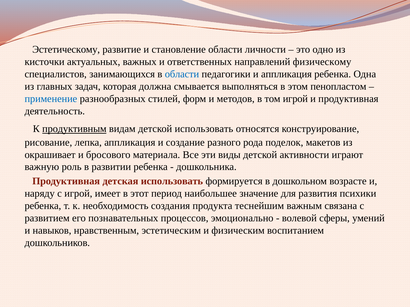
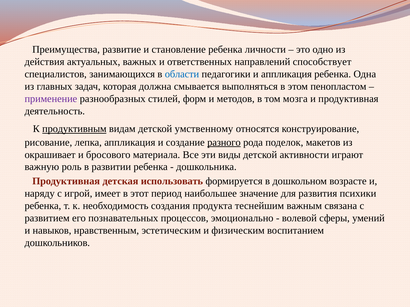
Эстетическому: Эстетическому -> Преимущества
становление области: области -> ребенка
кисточки: кисточки -> действия
физическому: физическому -> способствует
применение colour: blue -> purple
том игрой: игрой -> мозга
детской использовать: использовать -> умственному
разного underline: none -> present
